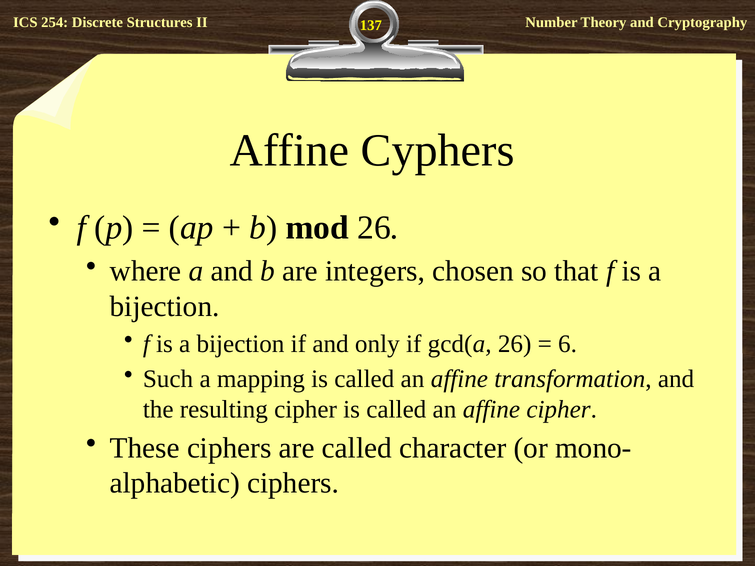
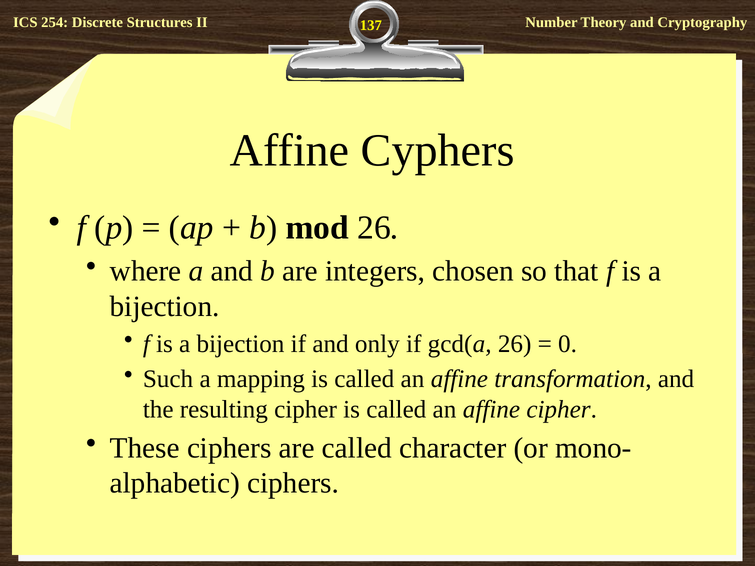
6: 6 -> 0
